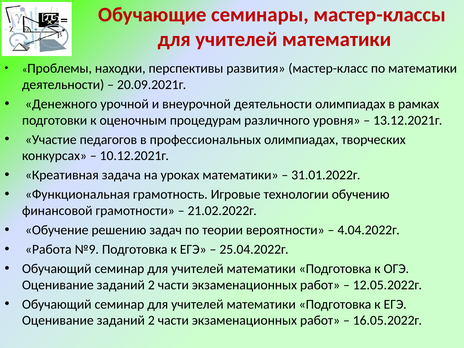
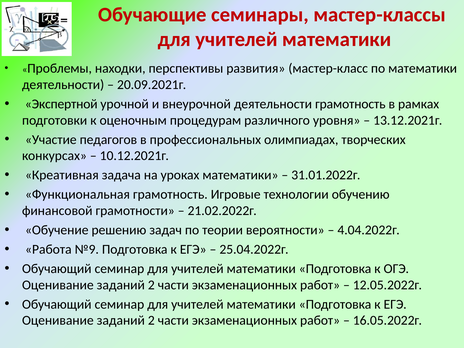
Денежного: Денежного -> Экспертной
деятельности олимпиадах: олимпиадах -> грамотность
